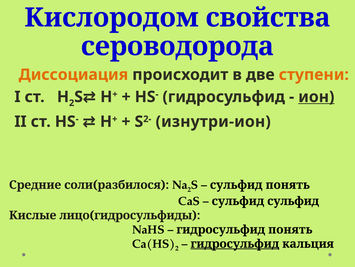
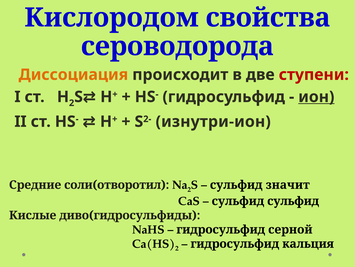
ступени colour: orange -> red
соли(разбилося: соли(разбилося -> соли(отворотил
сульфид понять: понять -> значит
лицо(гидросульфиды: лицо(гидросульфиды -> диво(гидросульфиды
гидросульфид понять: понять -> серной
гидросульфид at (235, 243) underline: present -> none
